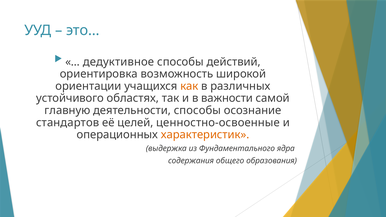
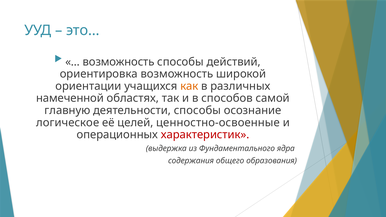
дедуктивное at (118, 62): дедуктивное -> возможность
устойчивого: устойчивого -> намеченной
важности: важности -> способов
стандартов: стандартов -> логическое
характеристик colour: orange -> red
